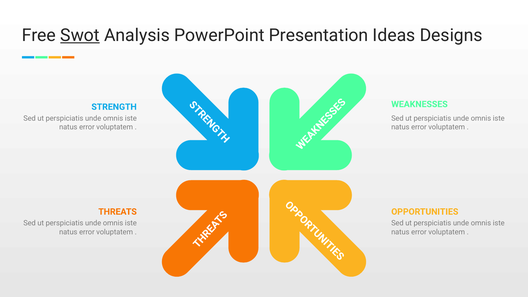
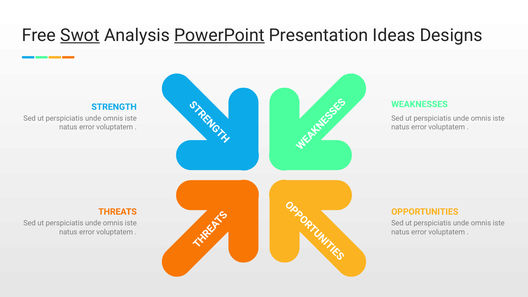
PowerPoint underline: none -> present
